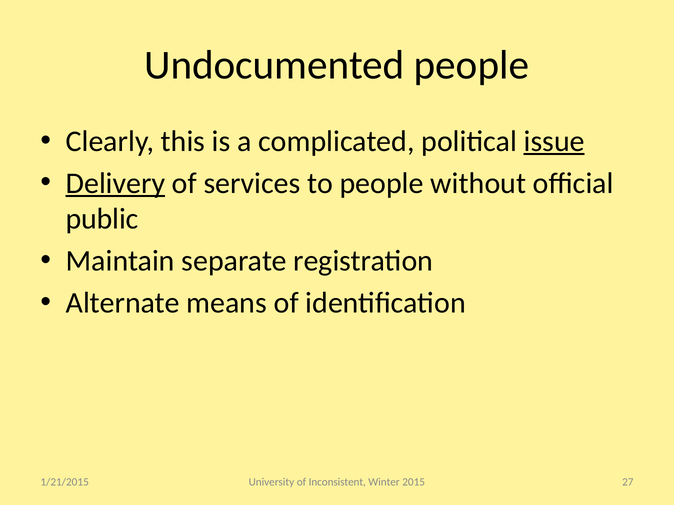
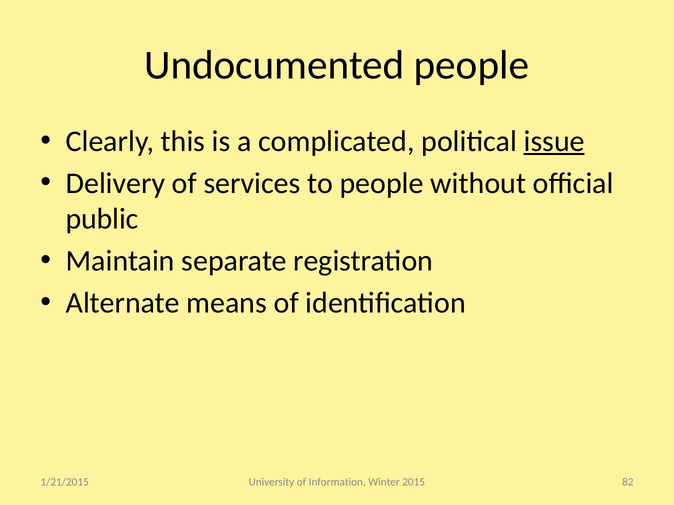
Delivery underline: present -> none
Inconsistent: Inconsistent -> Information
27: 27 -> 82
